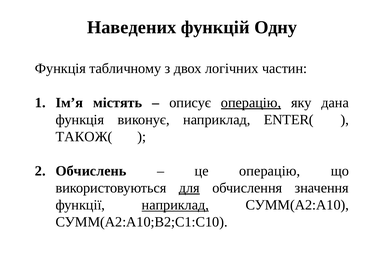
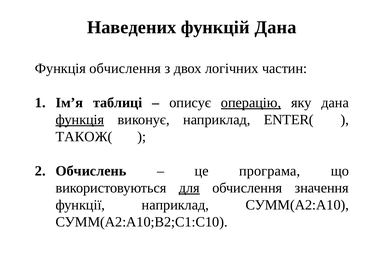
функцій Одну: Одну -> Дана
Функція табличному: табличному -> обчислення
містять: містять -> таблиці
функція at (80, 120) underline: none -> present
це операцію: операцію -> програма
наприклад at (175, 205) underline: present -> none
